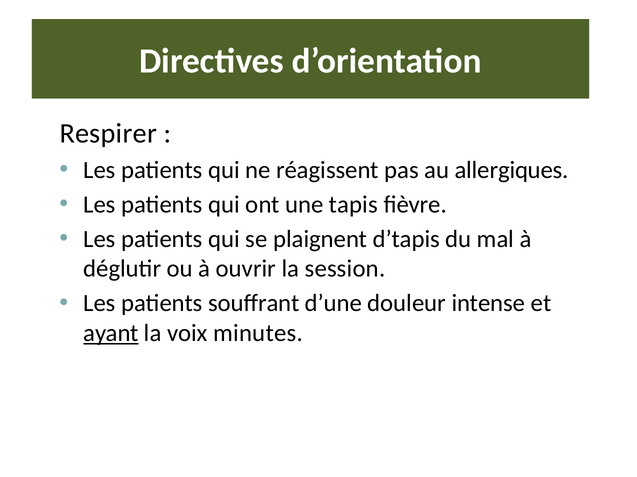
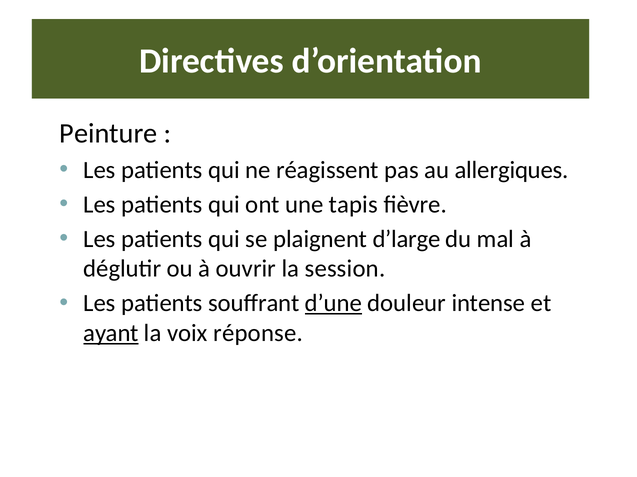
Respirer: Respirer -> Peinture
d’tapis: d’tapis -> d’large
d’une underline: none -> present
minutes: minutes -> réponse
